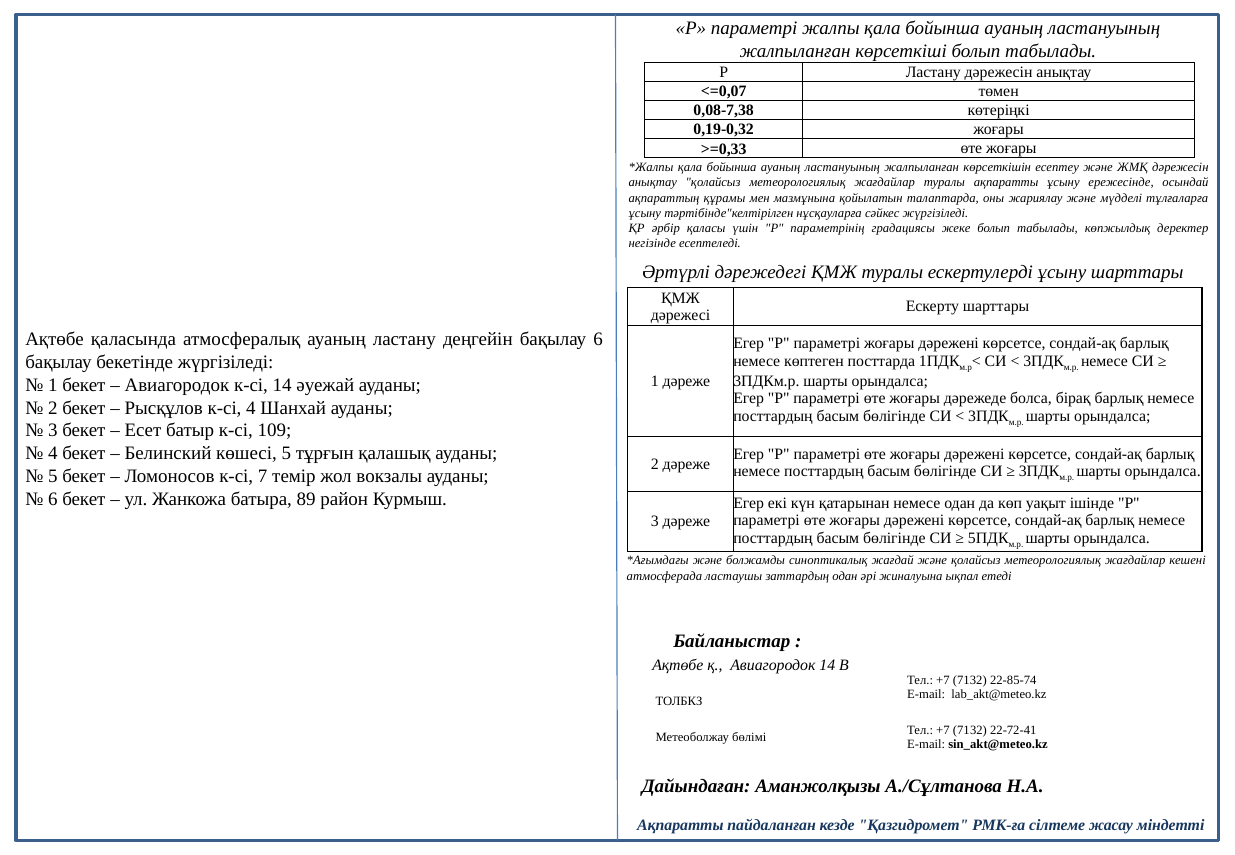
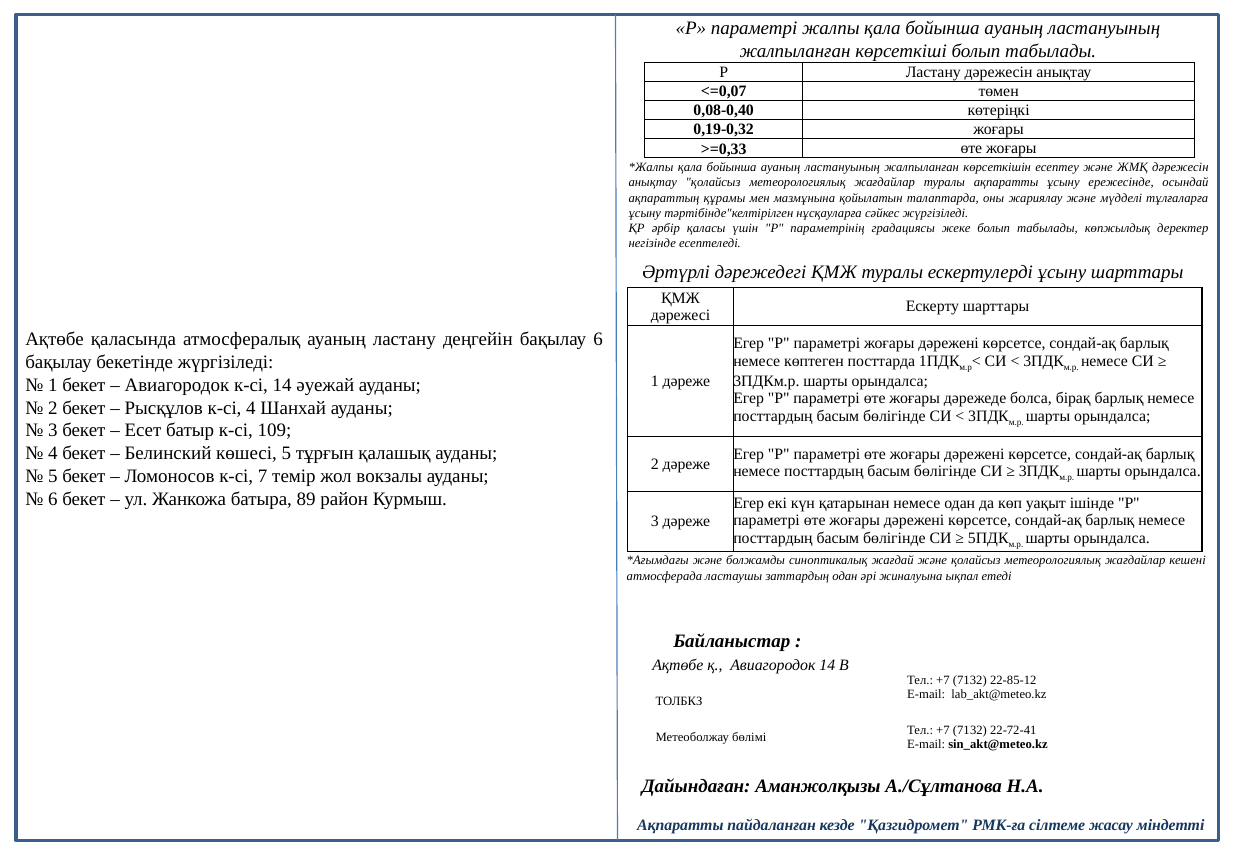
0,08-7,38: 0,08-7,38 -> 0,08-0,40
22-85-74: 22-85-74 -> 22-85-12
